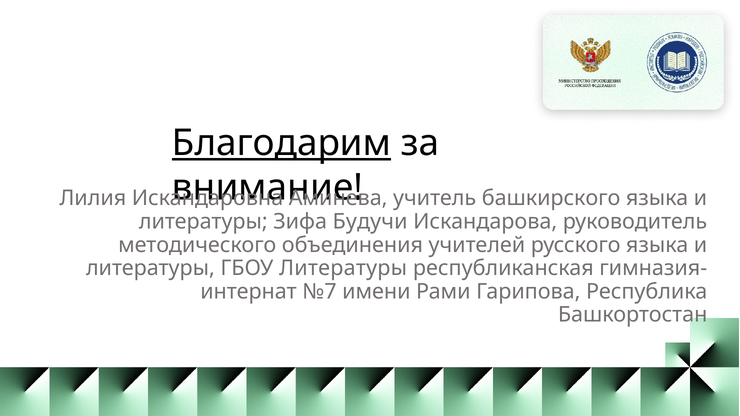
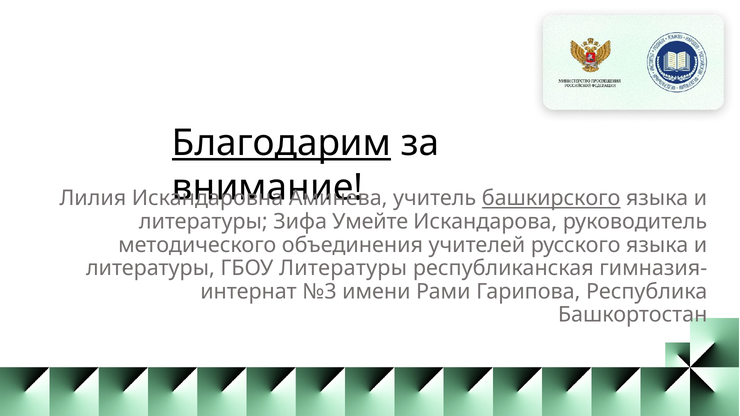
башкирского underline: none -> present
Будучи: Будучи -> Умейте
№7: №7 -> №3
